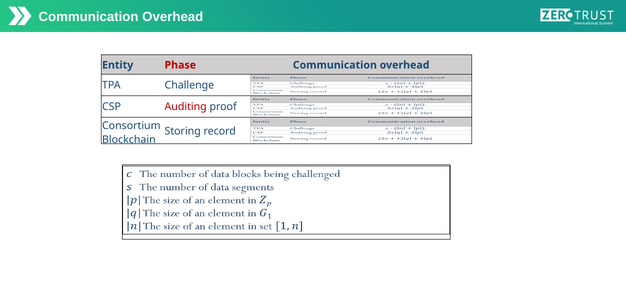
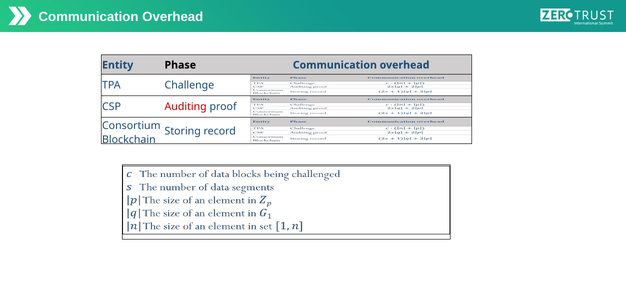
Phase colour: red -> black
